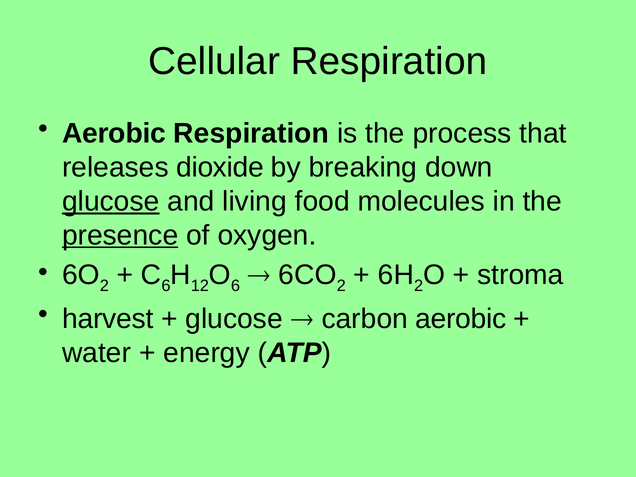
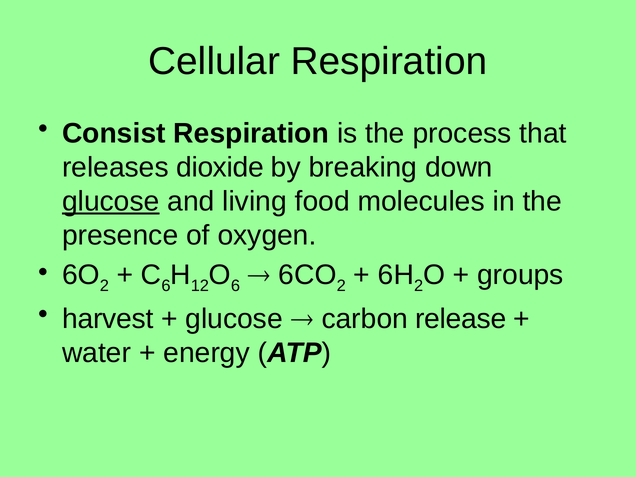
Aerobic at (114, 133): Aerobic -> Consist
presence underline: present -> none
stroma: stroma -> groups
carbon aerobic: aerobic -> release
